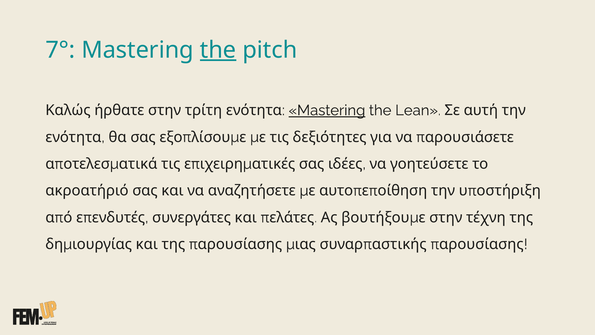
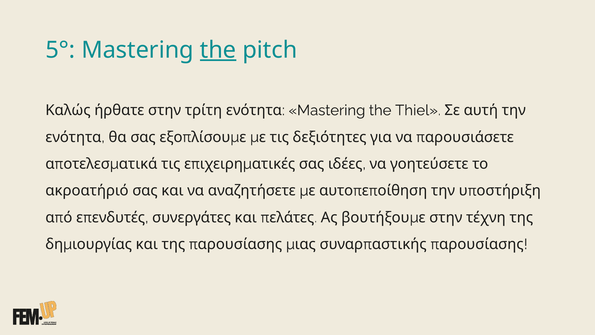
7°: 7° -> 5°
Mastering at (327, 110) underline: present -> none
Lean: Lean -> Thiel
